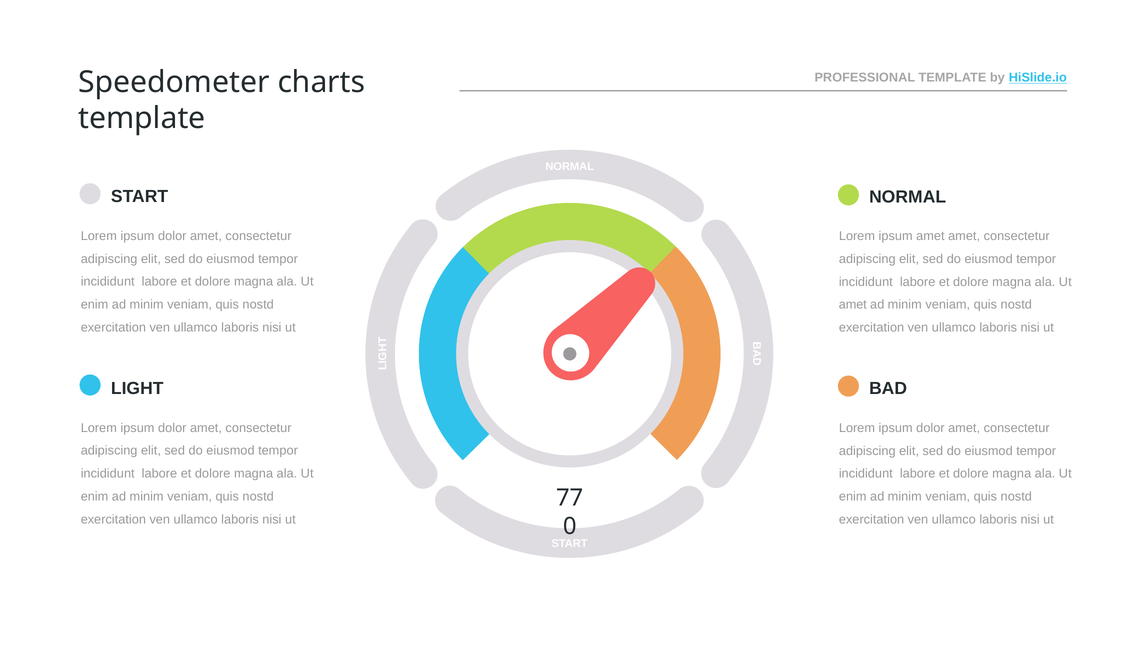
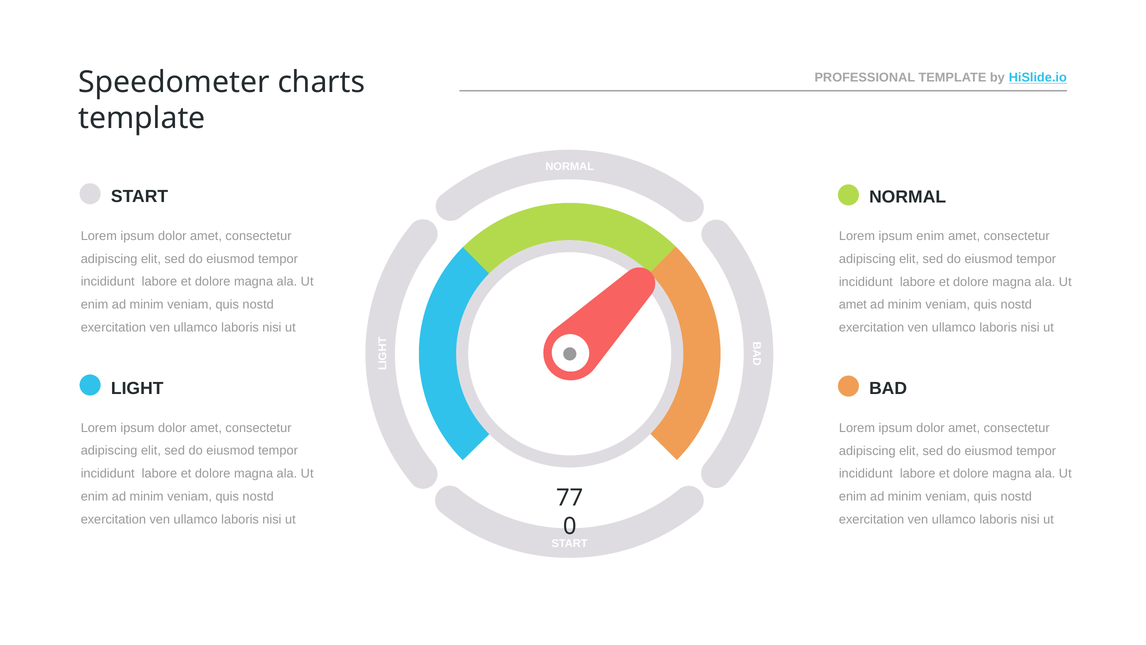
ipsum amet: amet -> enim
